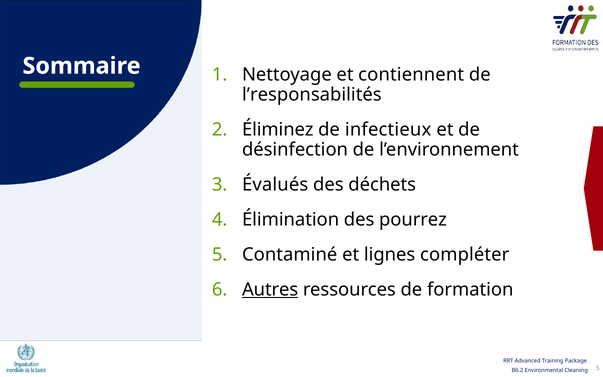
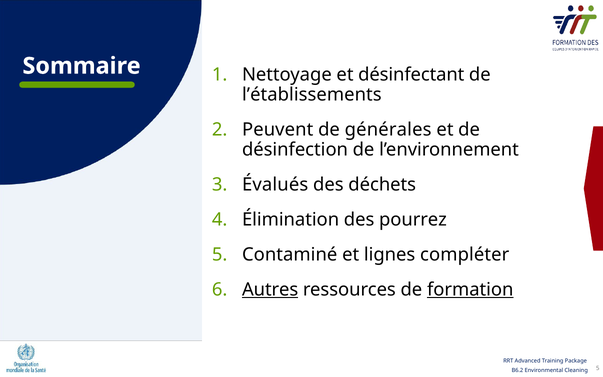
contiennent: contiennent -> désinfectant
l’responsabilités: l’responsabilités -> l’établissements
Éliminez: Éliminez -> Peuvent
infectieux: infectieux -> générales
formation underline: none -> present
